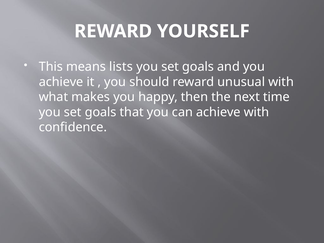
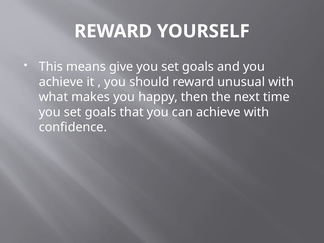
lists: lists -> give
